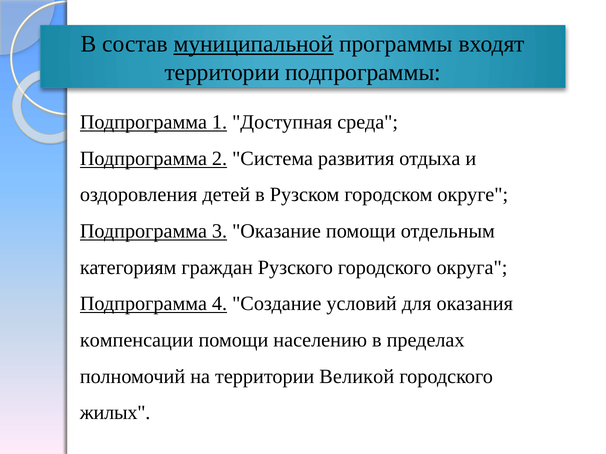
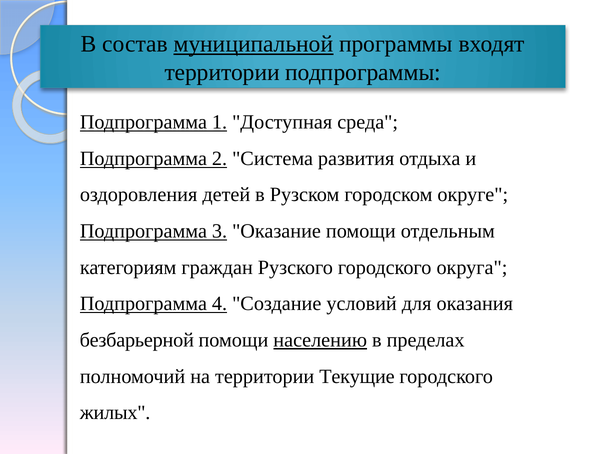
компенсации: компенсации -> безбарьерной
населению underline: none -> present
Великой: Великой -> Текущие
